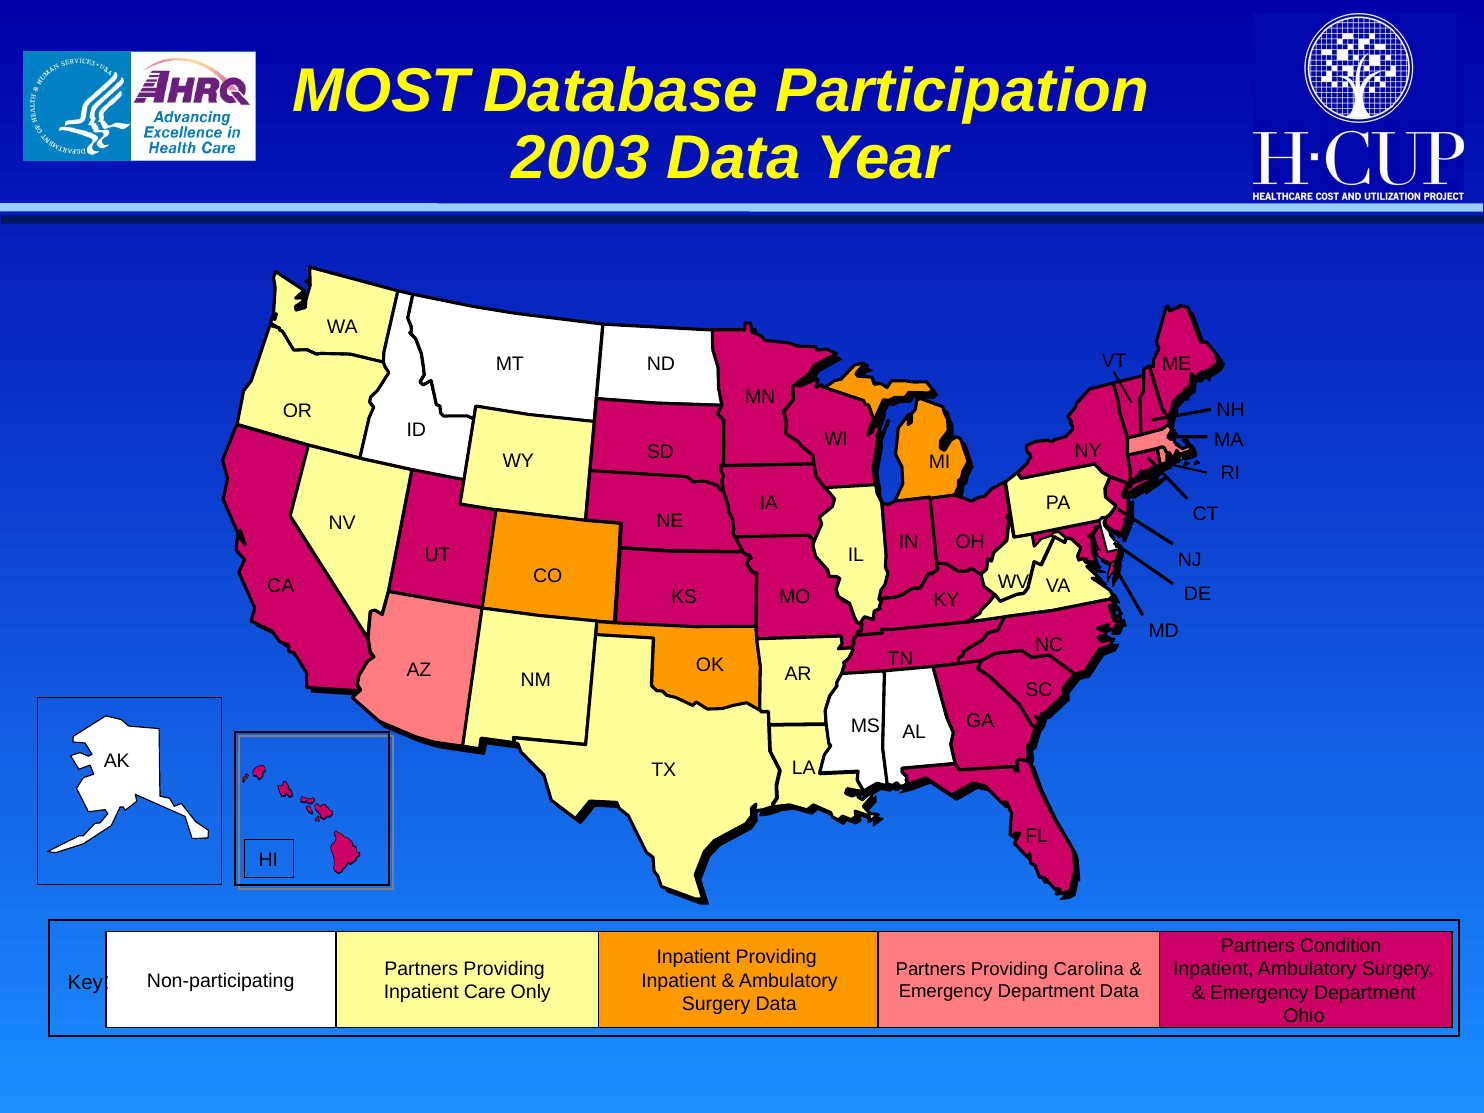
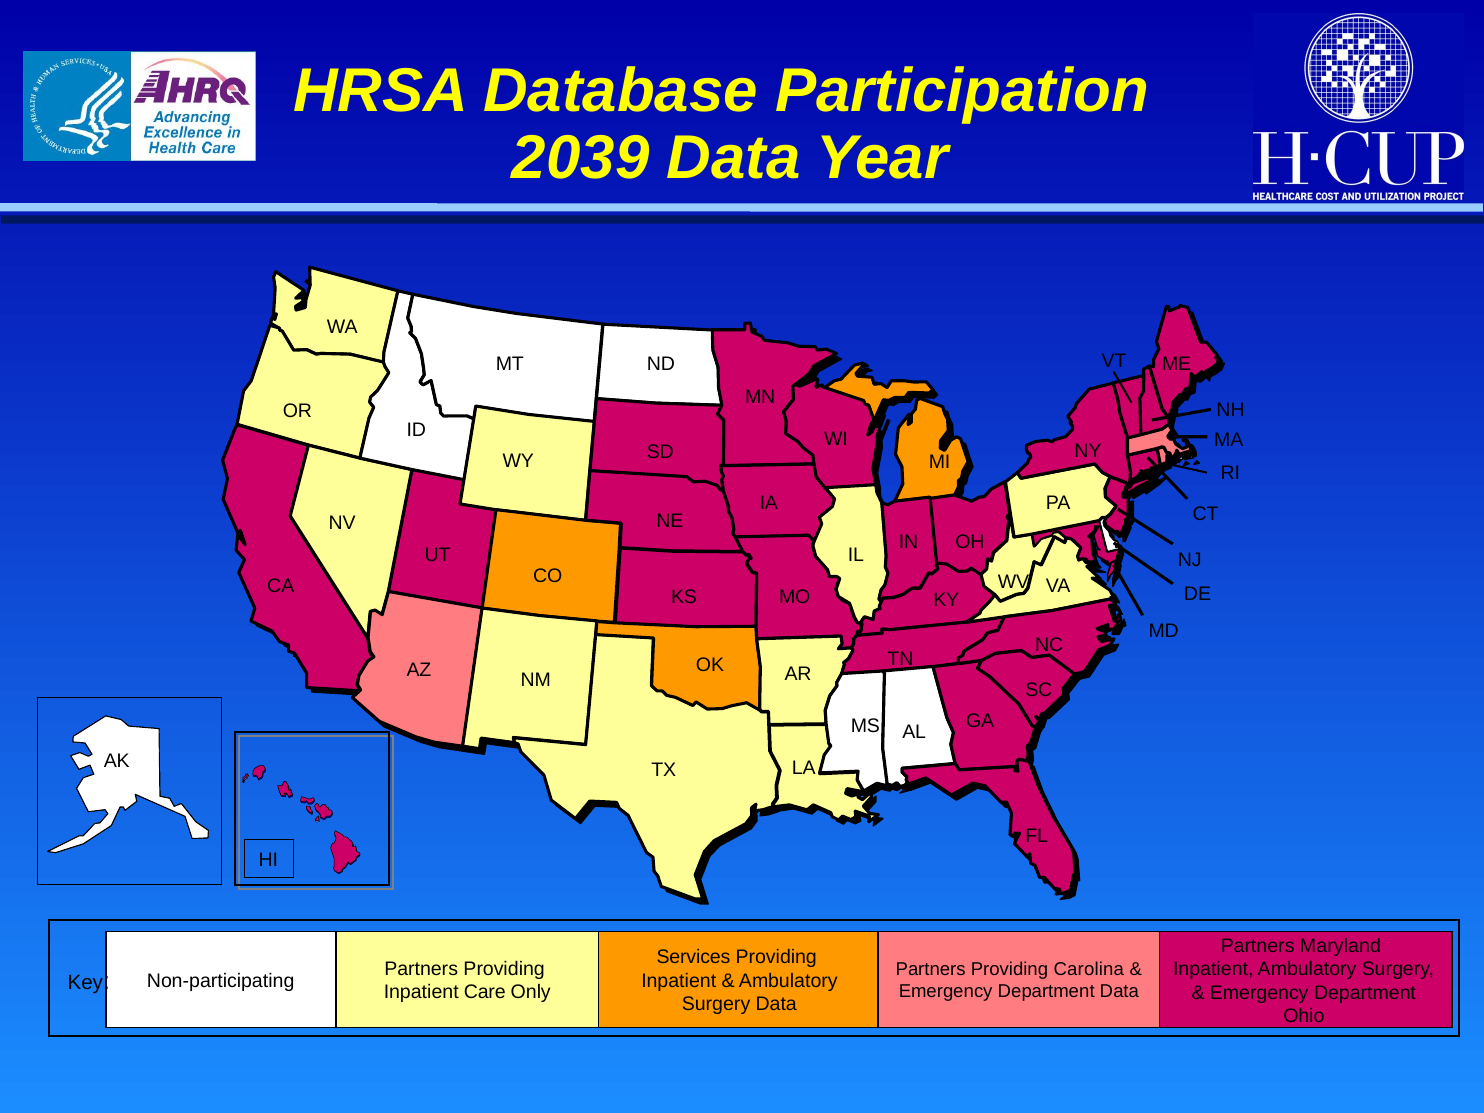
MOST: MOST -> HRSA
2003: 2003 -> 2039
Condition: Condition -> Maryland
Inpatient at (693, 957): Inpatient -> Services
